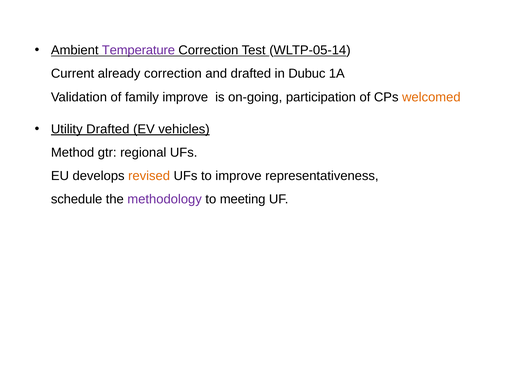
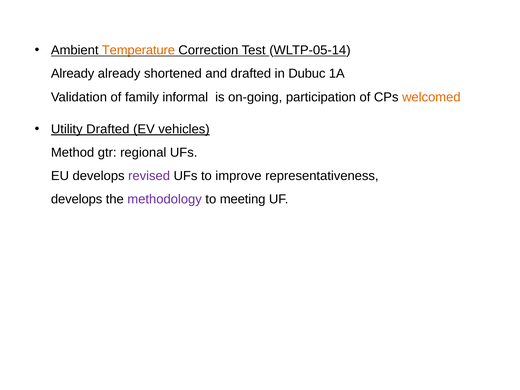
Temperature colour: purple -> orange
Current at (73, 74): Current -> Already
already correction: correction -> shortened
family improve: improve -> informal
revised colour: orange -> purple
schedule at (77, 199): schedule -> develops
